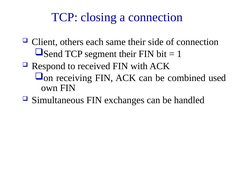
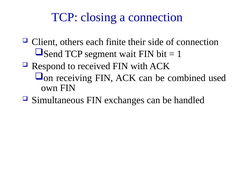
same: same -> finite
segment their: their -> wait
